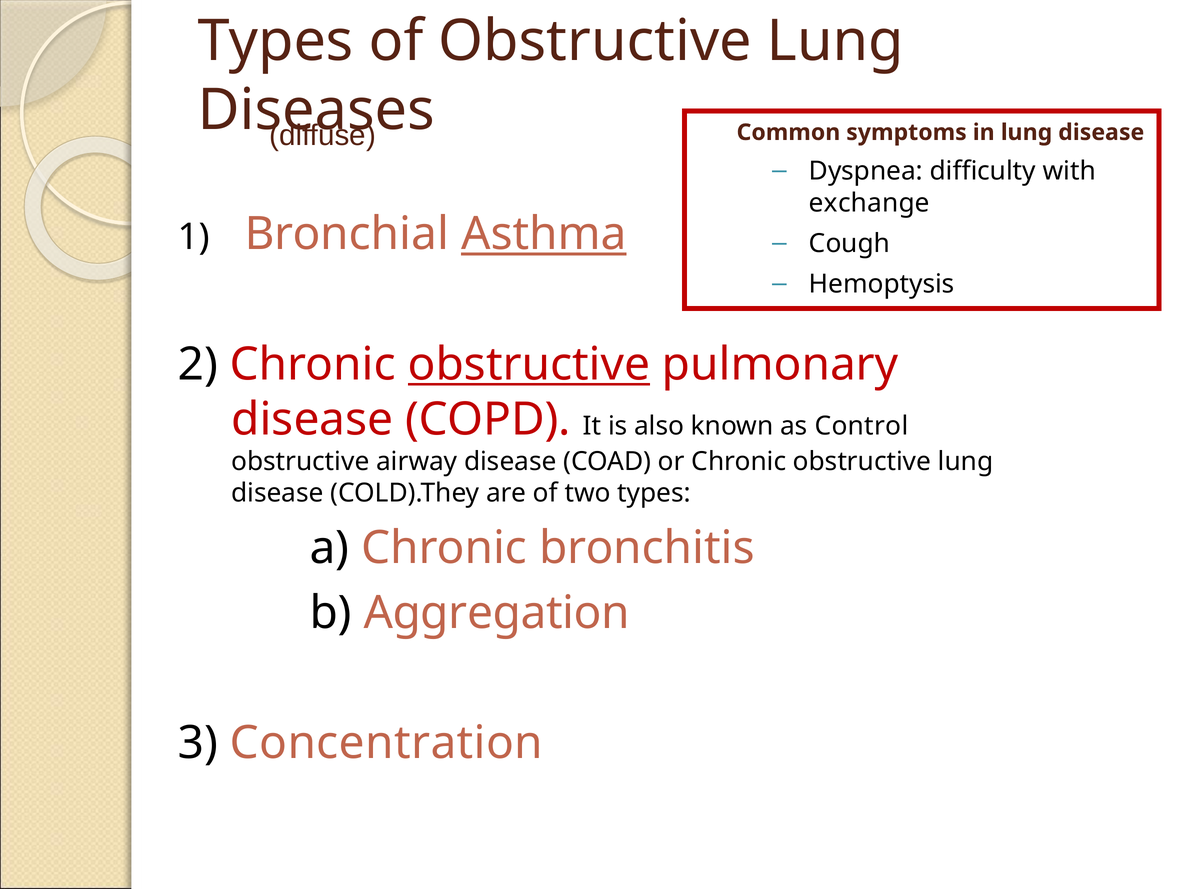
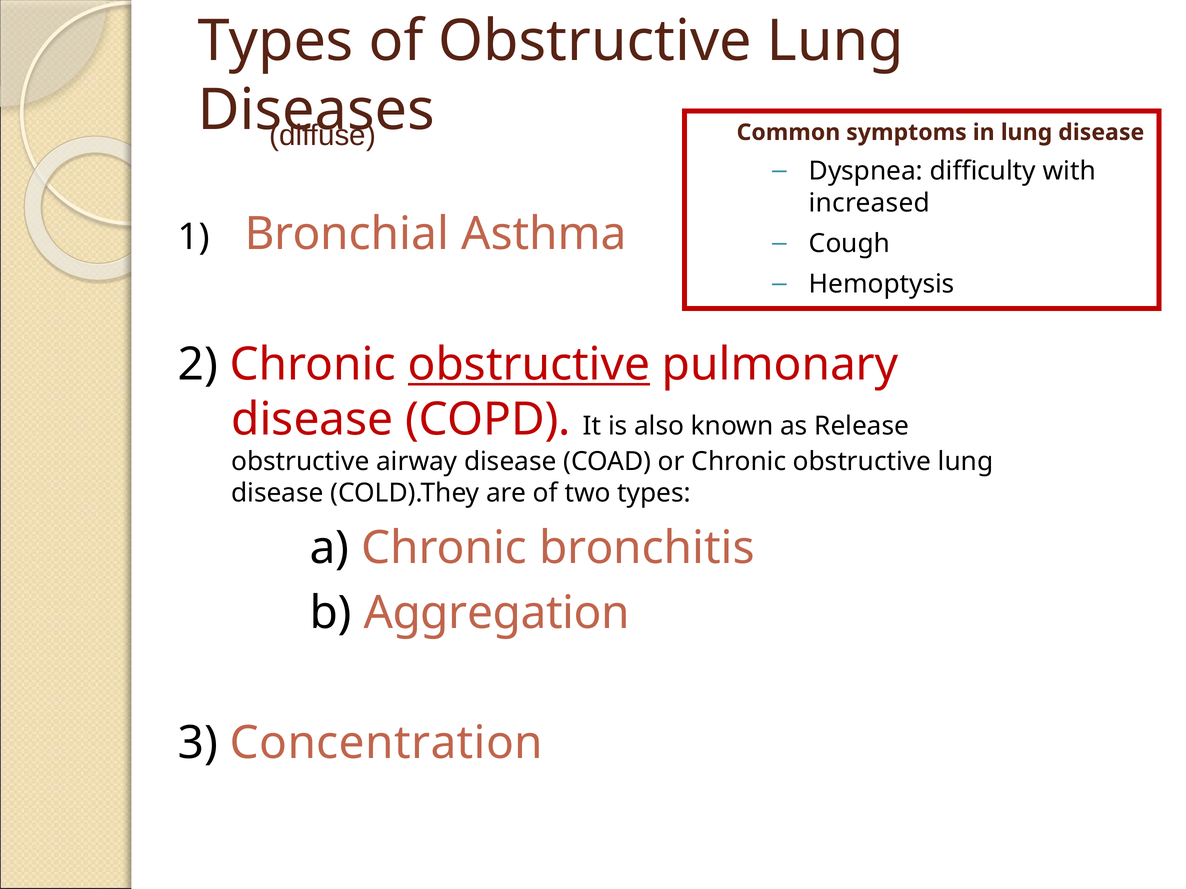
exchange: exchange -> increased
Asthma underline: present -> none
Control: Control -> Release
